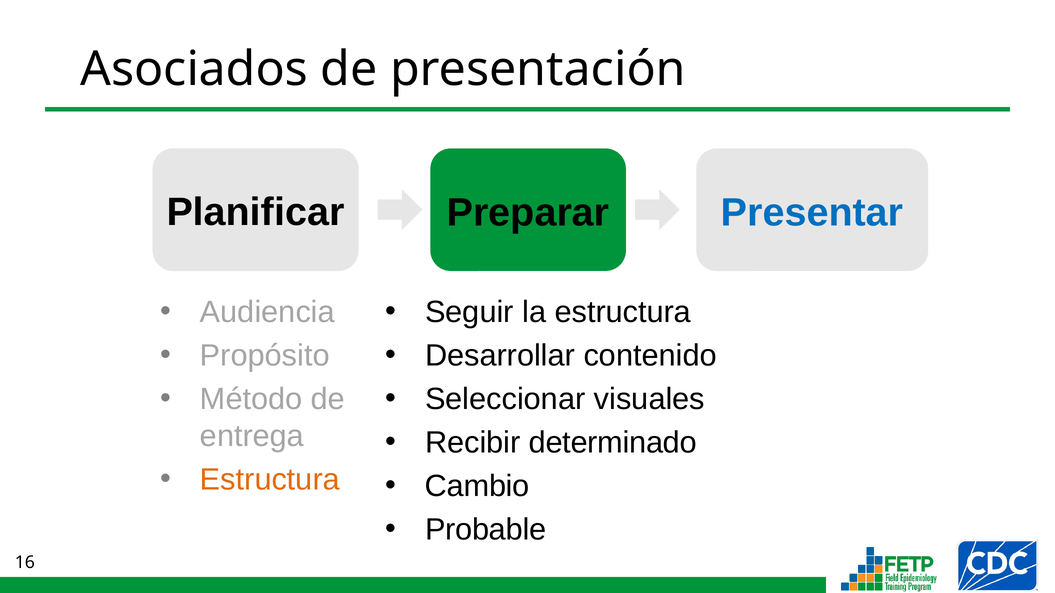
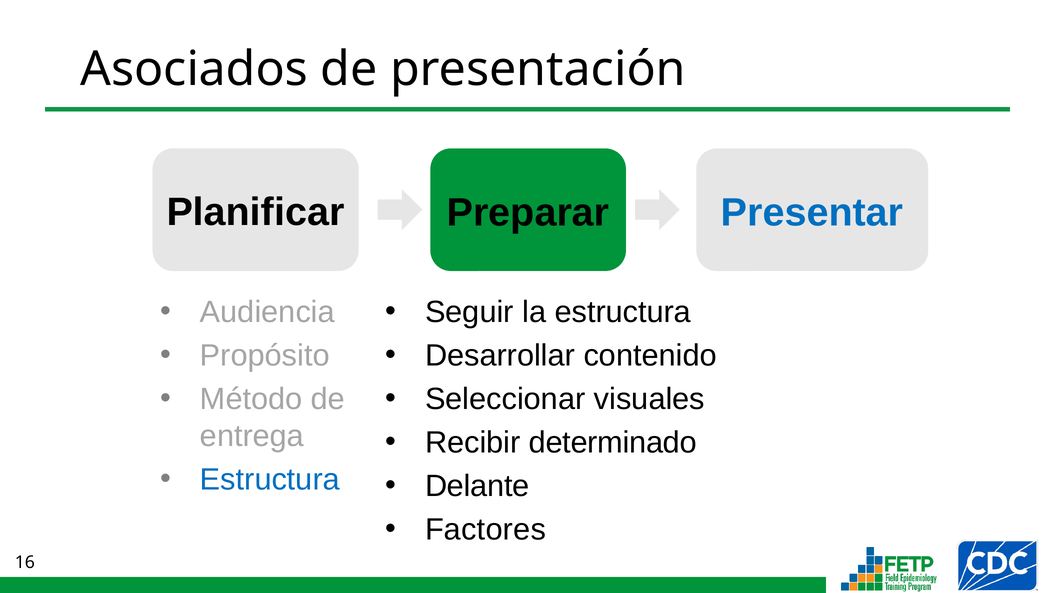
Estructura at (270, 480) colour: orange -> blue
Cambio: Cambio -> Delante
Probable: Probable -> Factores
